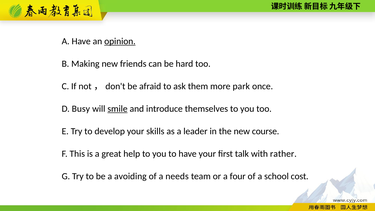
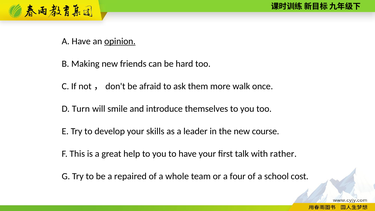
park: park -> walk
Busy: Busy -> Turn
smile underline: present -> none
avoiding: avoiding -> repaired
needs: needs -> whole
